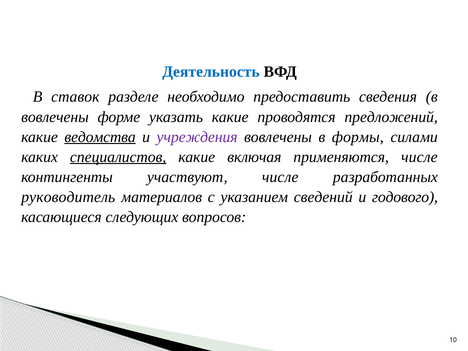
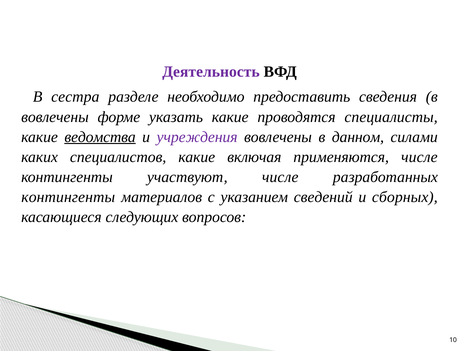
Деятельность colour: blue -> purple
ставок: ставок -> сестра
предложений: предложений -> специалисты
формы: формы -> данном
специалистов underline: present -> none
руководитель at (68, 197): руководитель -> контингенты
годового: годового -> сборных
